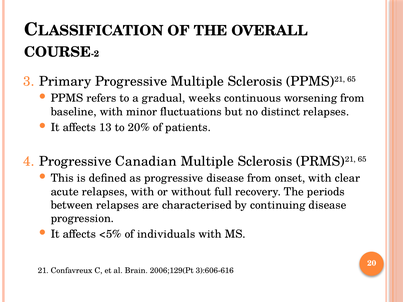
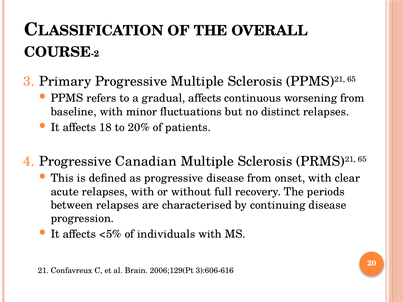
gradual weeks: weeks -> affects
13: 13 -> 18
